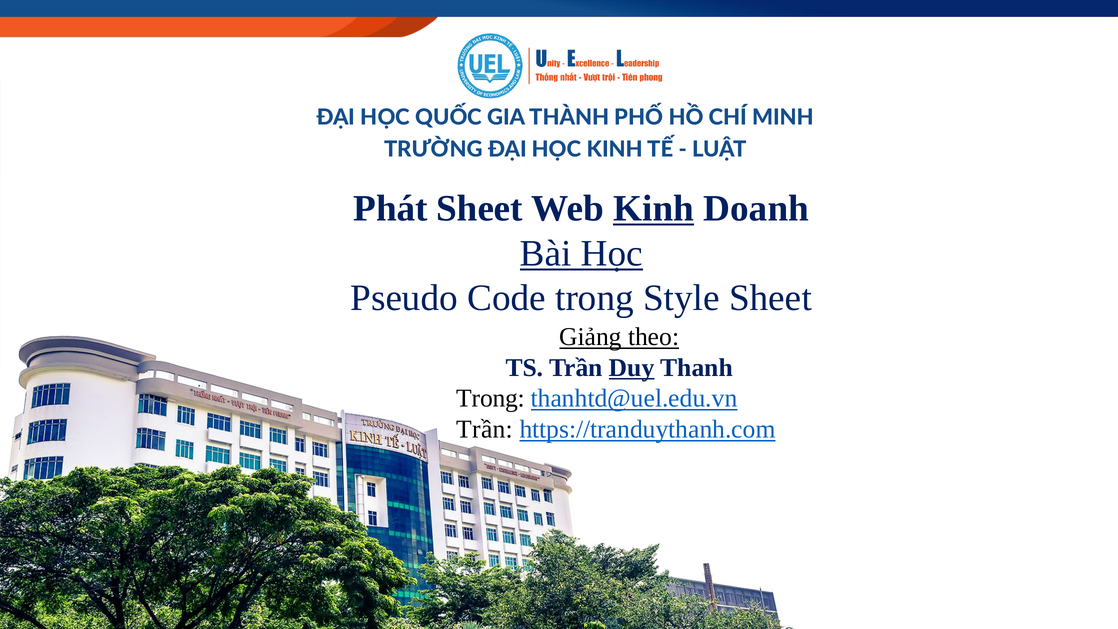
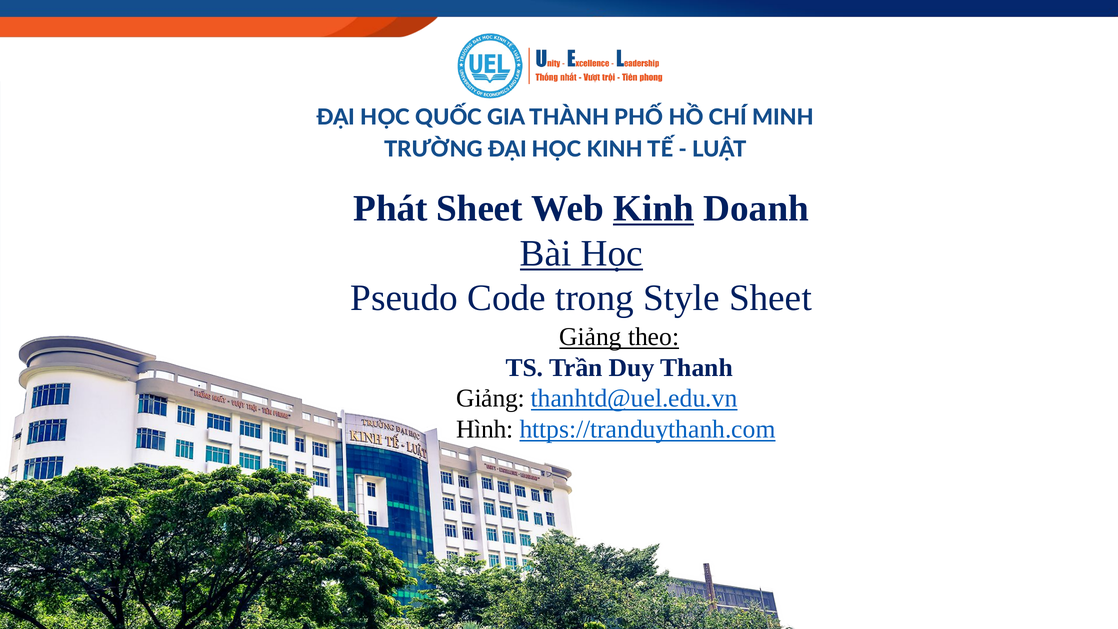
Duy underline: present -> none
Trong at (491, 398): Trong -> Giảng
Trần at (485, 429): Trần -> Hình
